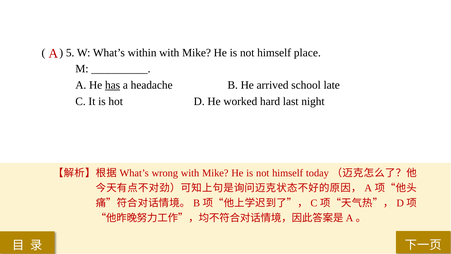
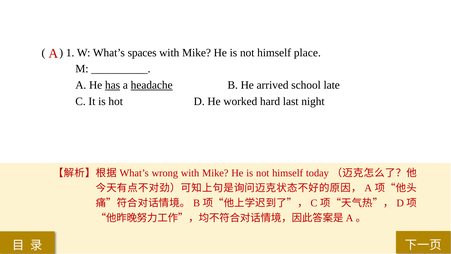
5: 5 -> 1
within: within -> spaces
headache underline: none -> present
